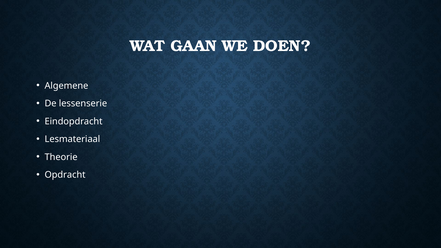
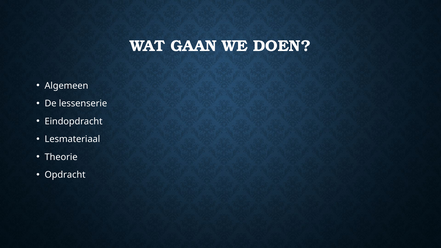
Algemene: Algemene -> Algemeen
